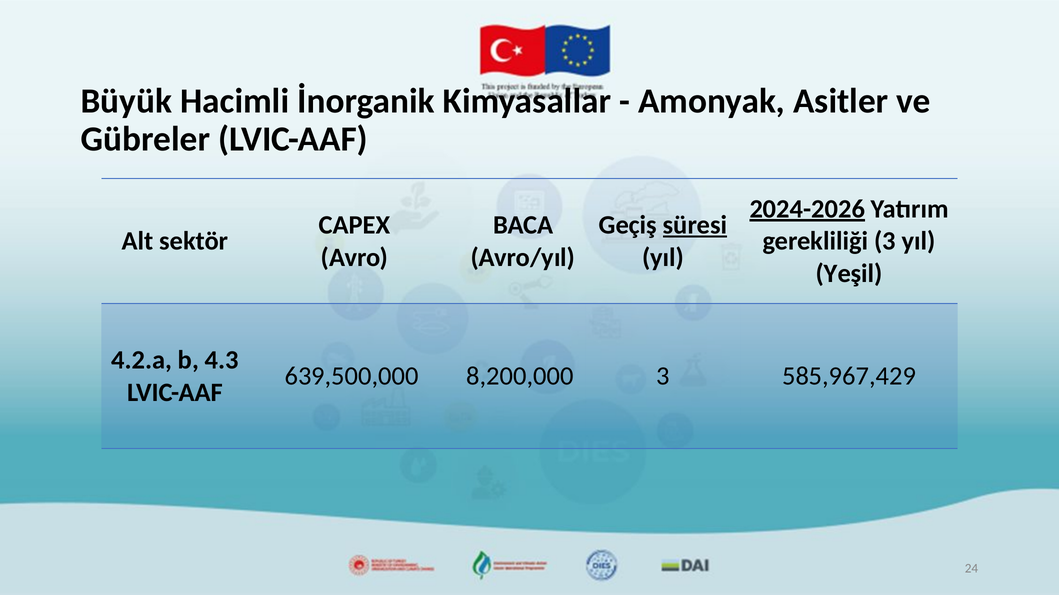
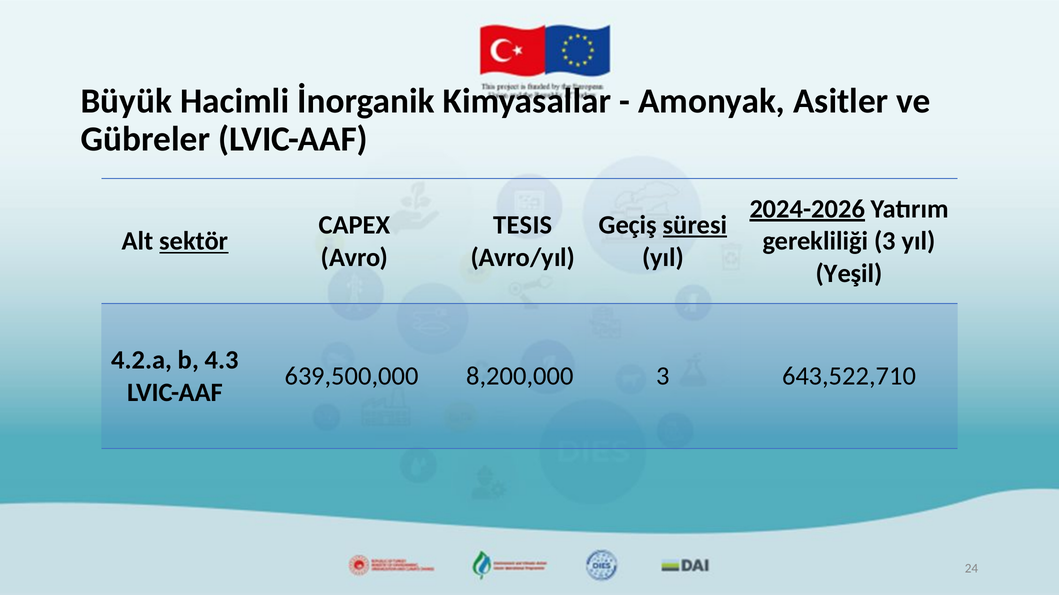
BACA: BACA -> TESIS
sektör underline: none -> present
585,967,429: 585,967,429 -> 643,522,710
